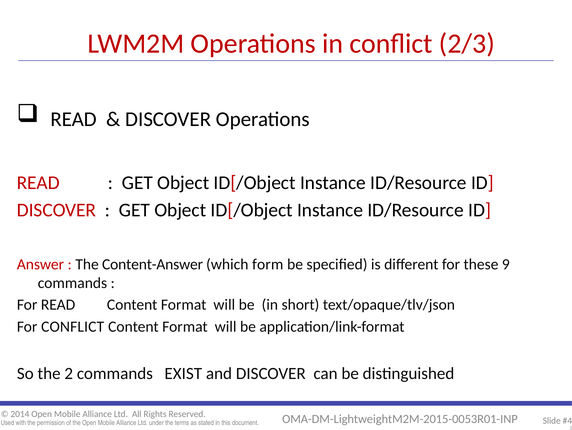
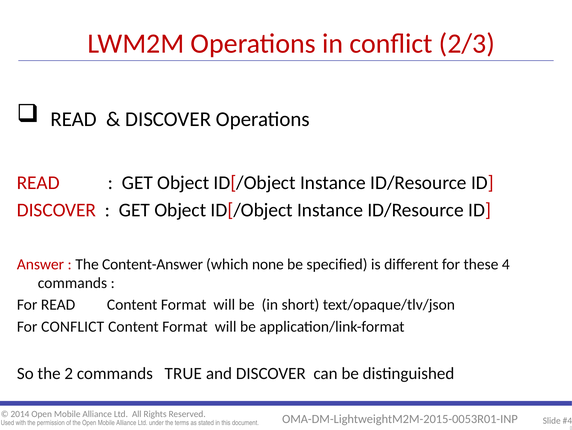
form: form -> none
9: 9 -> 4
EXIST: EXIST -> TRUE
